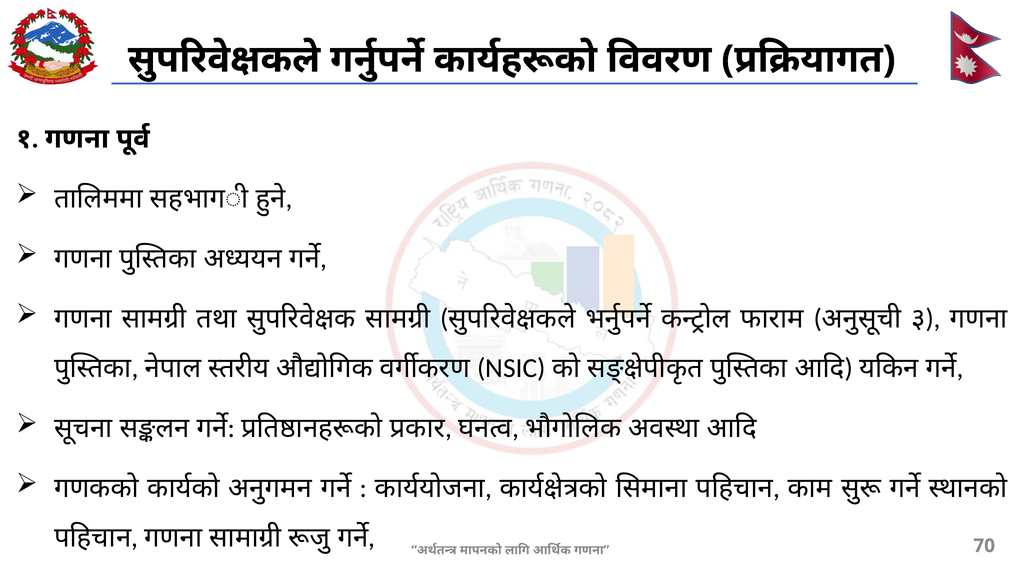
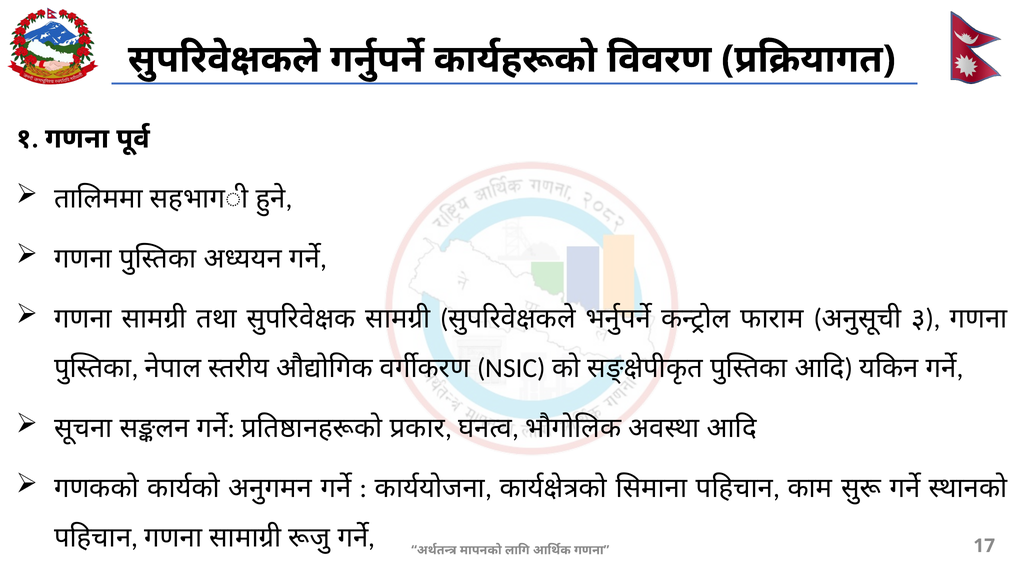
70: 70 -> 17
